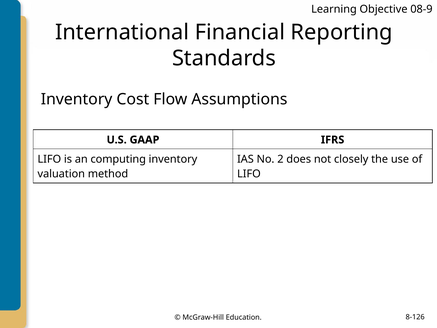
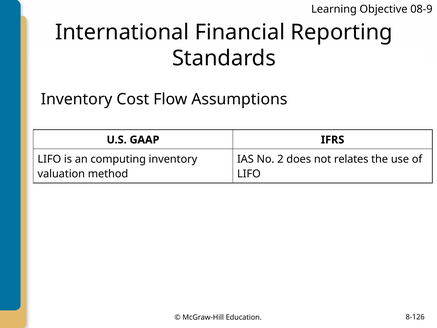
closely: closely -> relates
